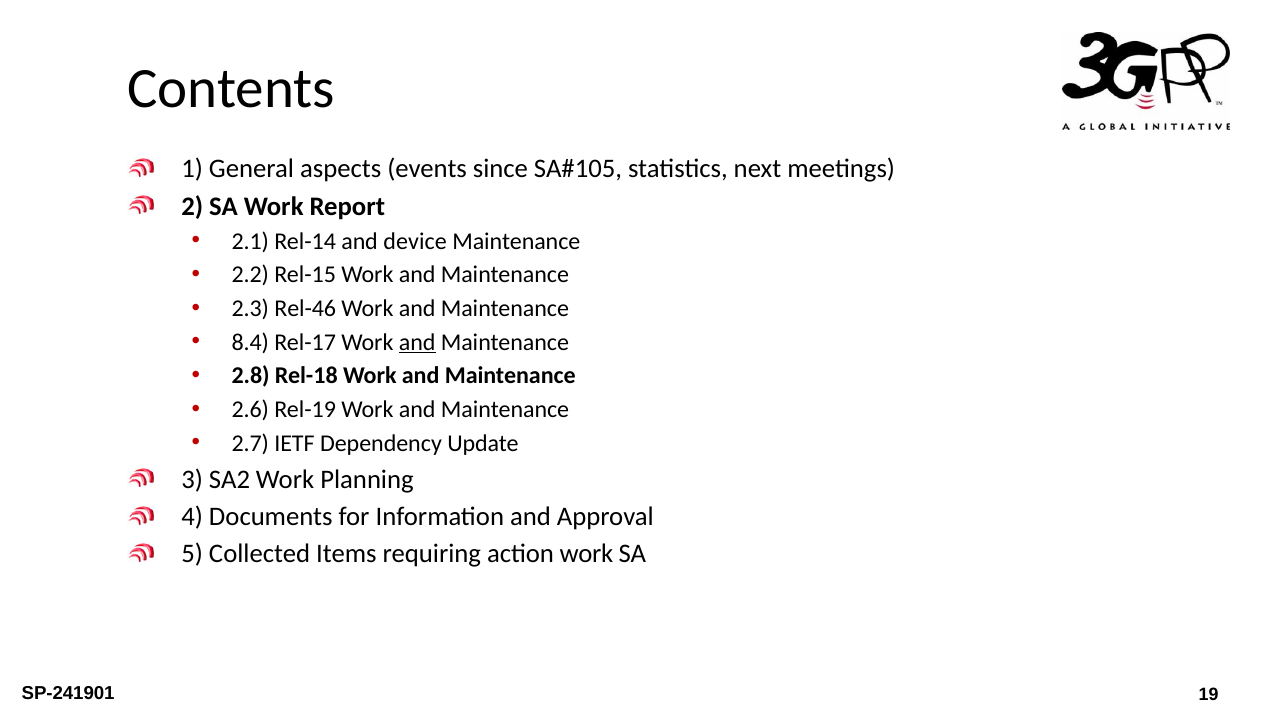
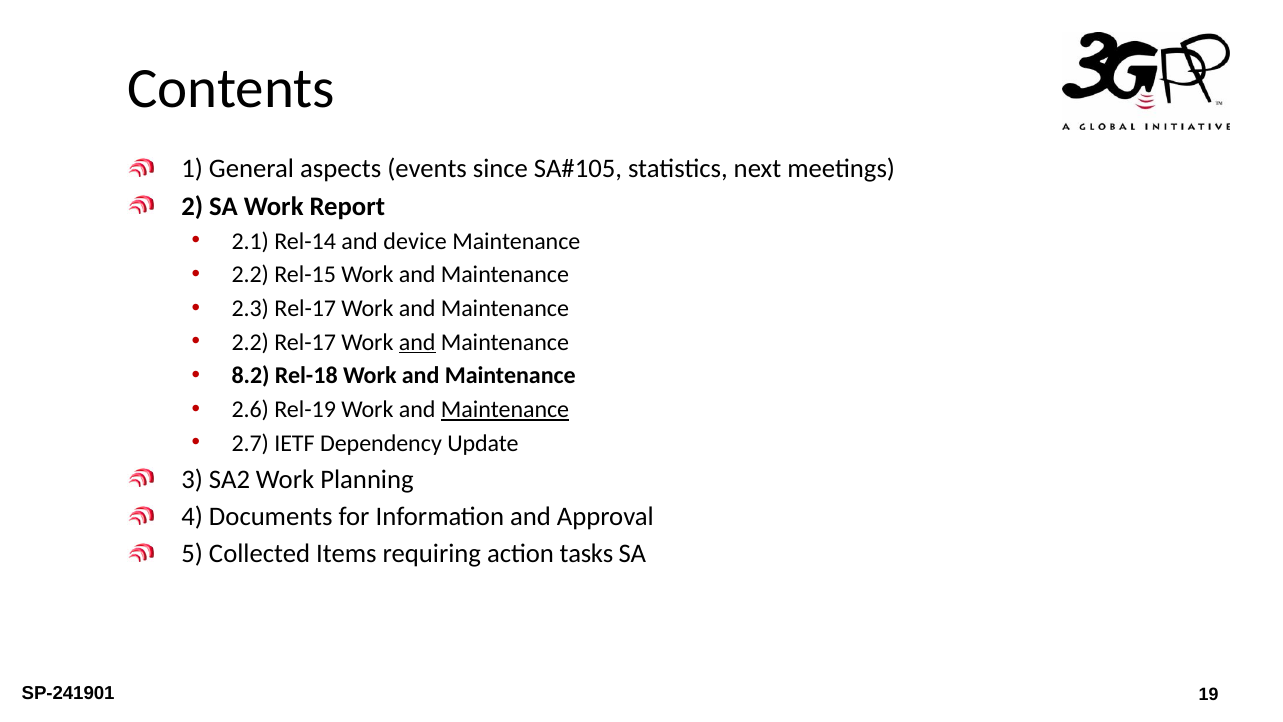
2.3 Rel-46: Rel-46 -> Rel-17
8.4 at (250, 342): 8.4 -> 2.2
2.8: 2.8 -> 8.2
Maintenance at (505, 409) underline: none -> present
action work: work -> tasks
